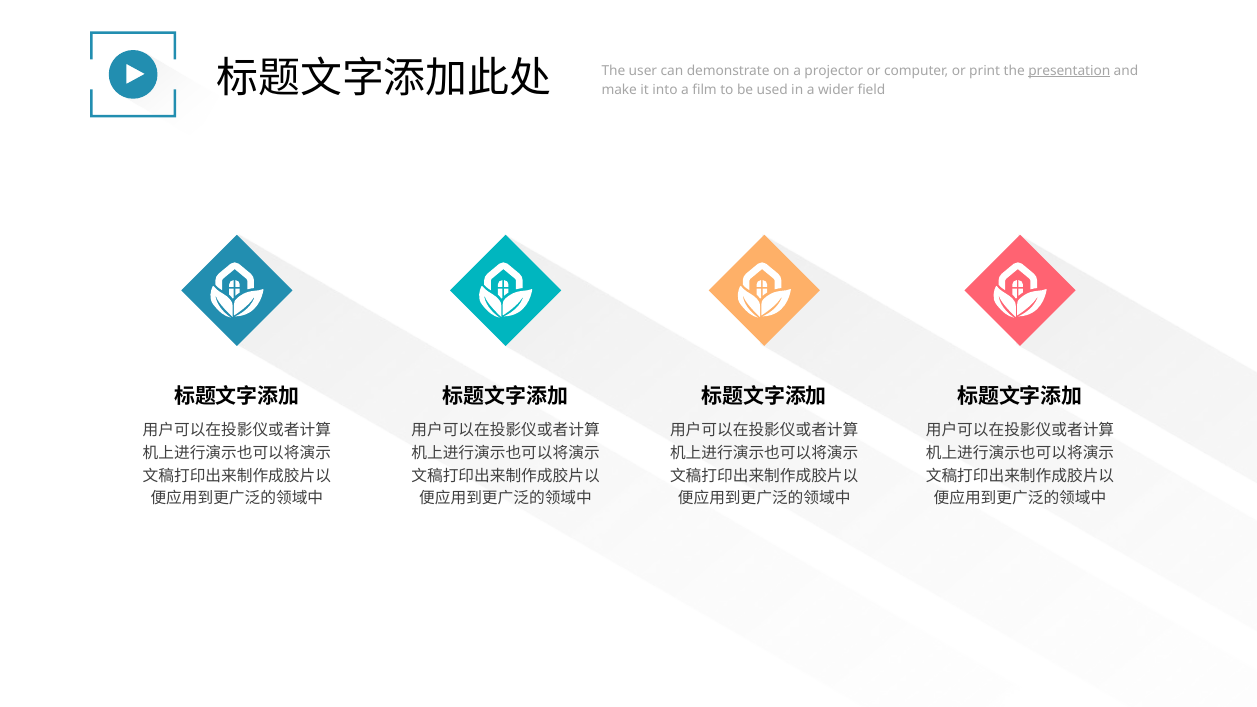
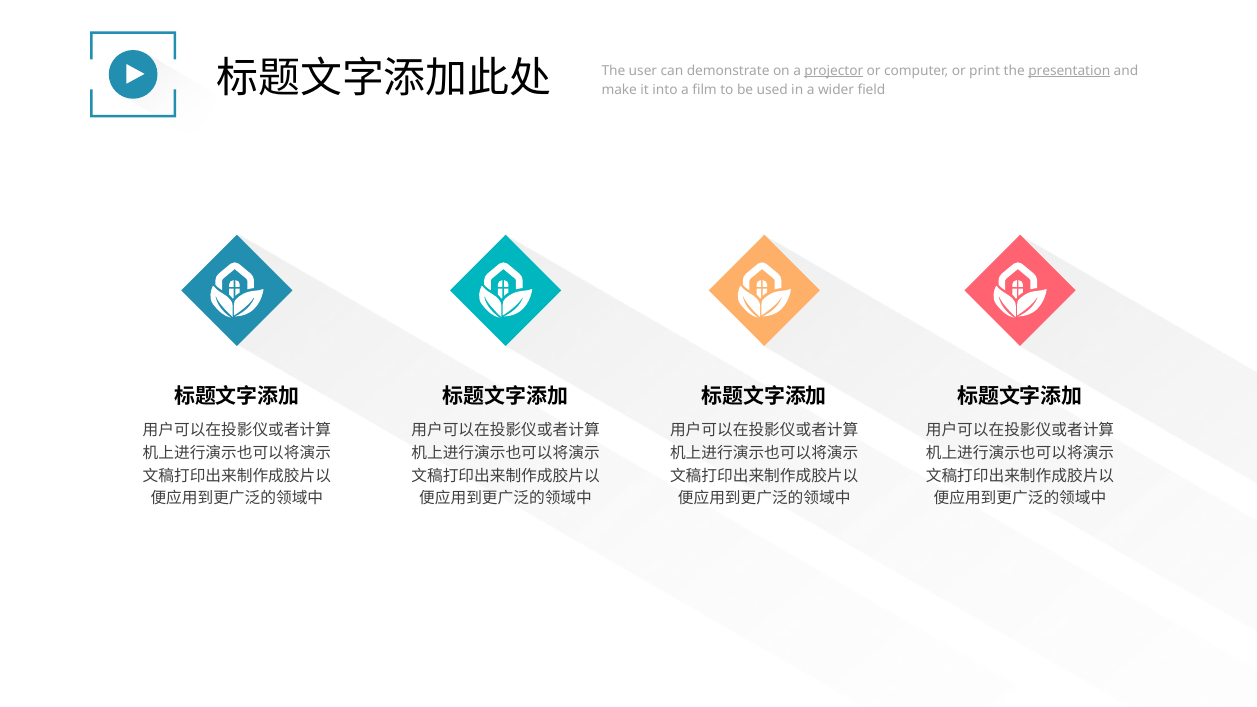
projector underline: none -> present
